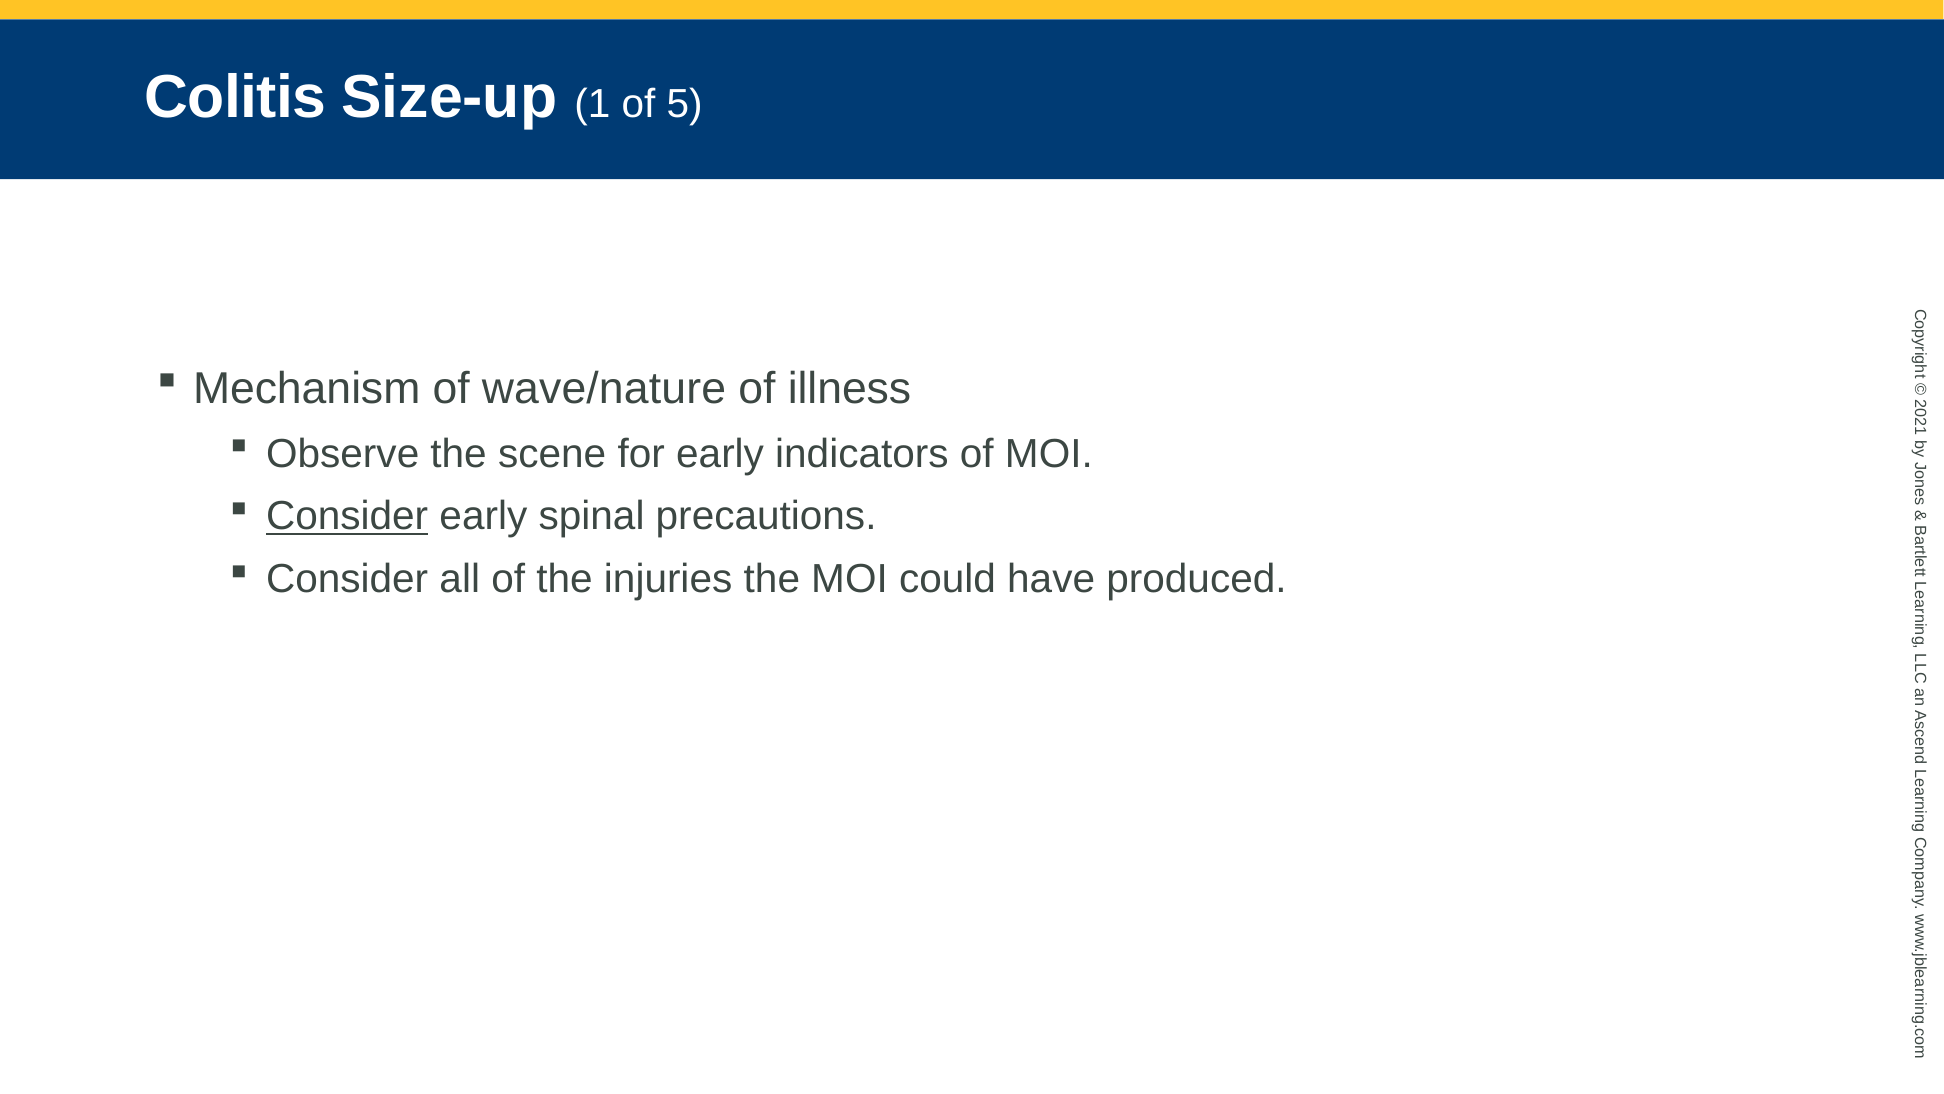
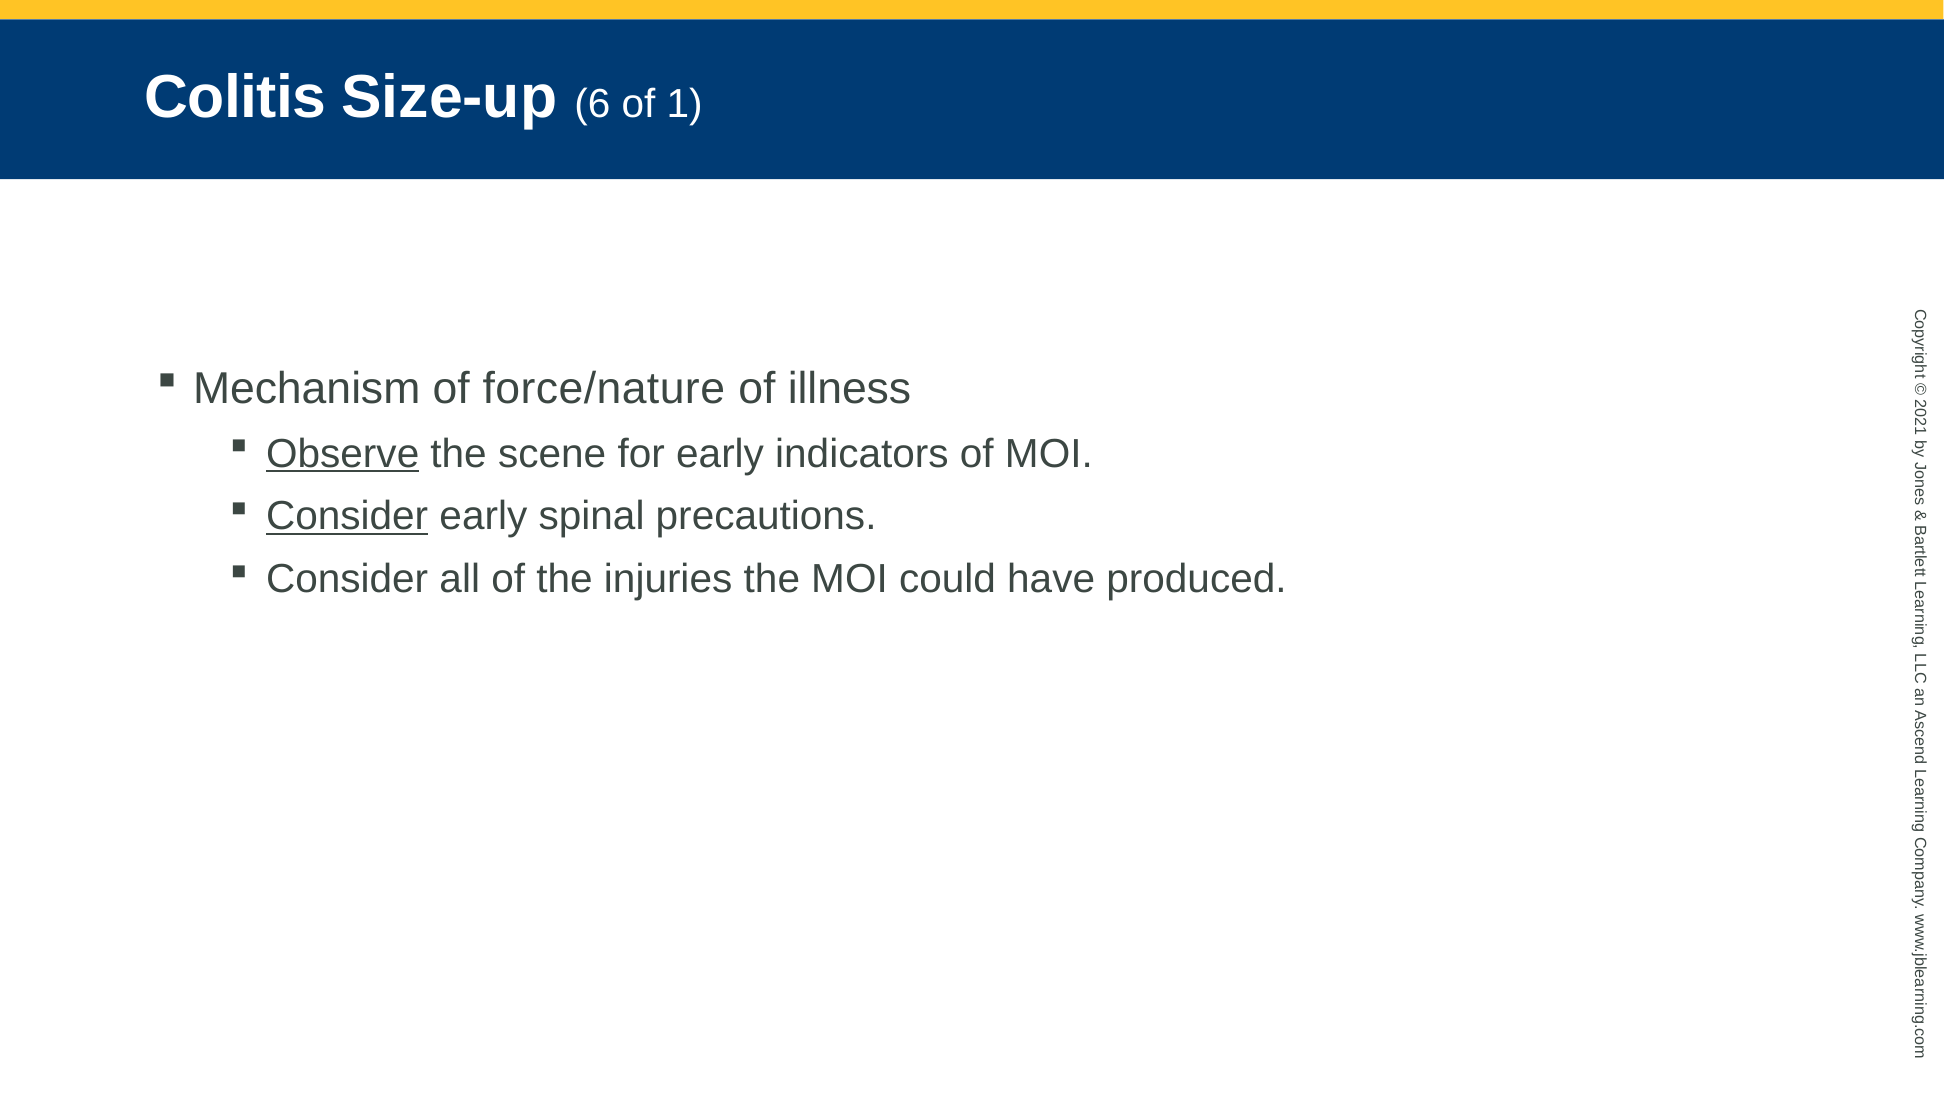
Size-up 1: 1 -> 6
of 5: 5 -> 1
wave/nature: wave/nature -> force/nature
Observe underline: none -> present
